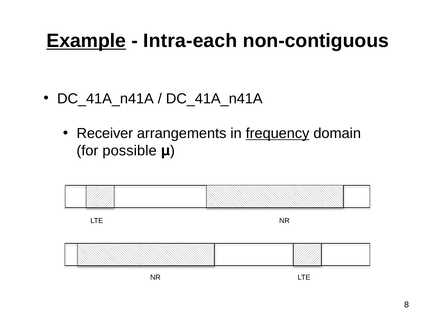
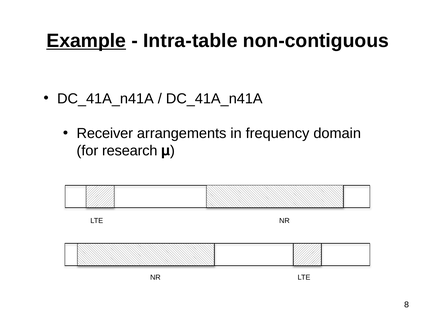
Intra-each: Intra-each -> Intra-table
frequency underline: present -> none
possible: possible -> research
